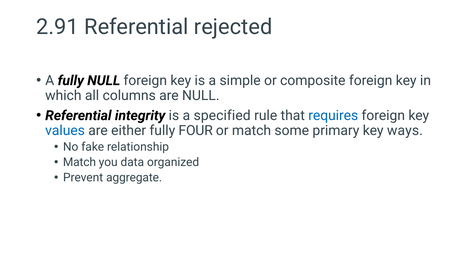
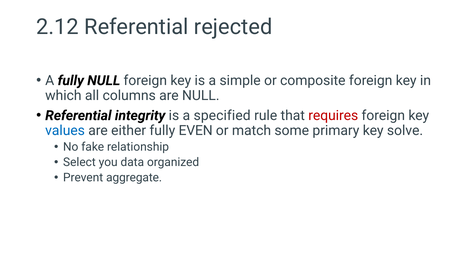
2.91: 2.91 -> 2.12
requires colour: blue -> red
FOUR: FOUR -> EVEN
ways: ways -> solve
Match at (79, 162): Match -> Select
